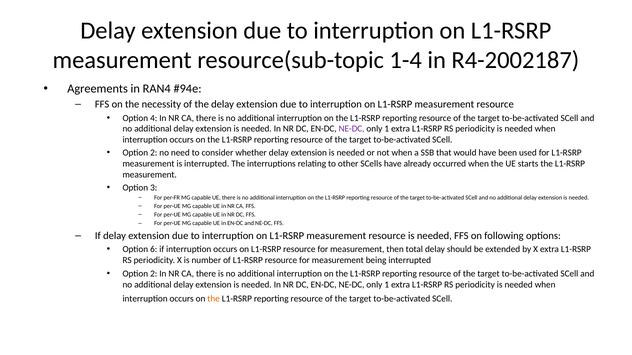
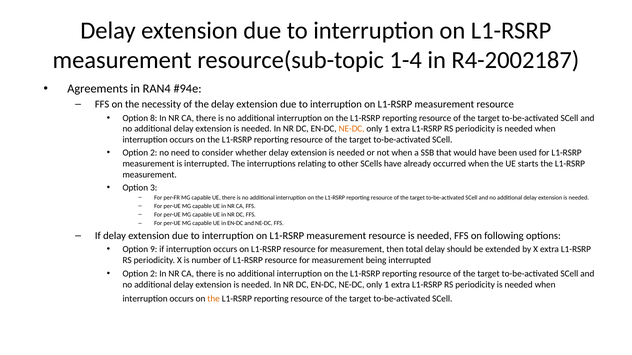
4: 4 -> 8
NE-DC at (352, 129) colour: purple -> orange
6: 6 -> 9
